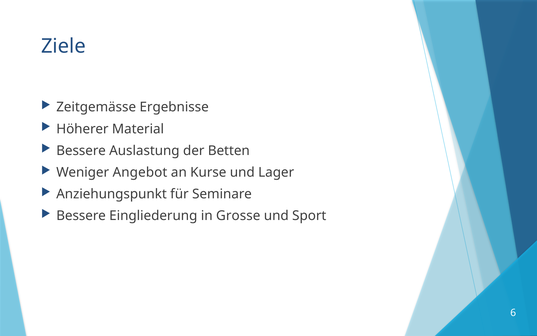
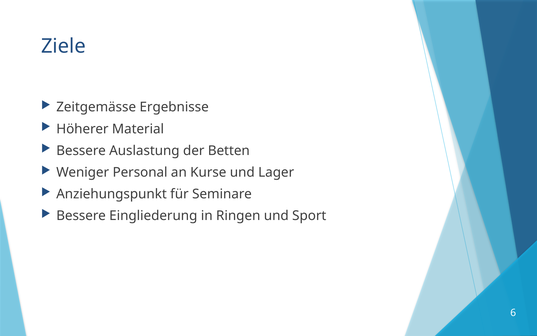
Angebot: Angebot -> Personal
Grosse: Grosse -> Ringen
